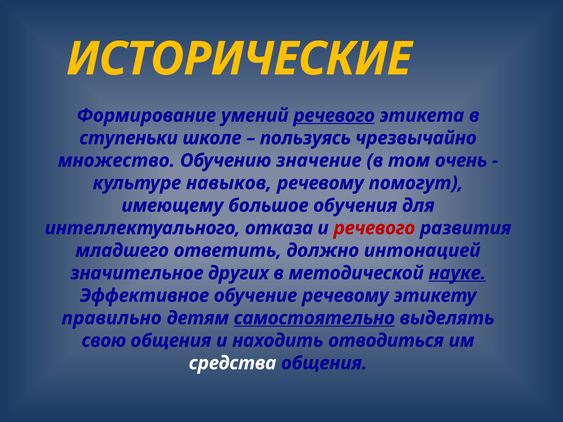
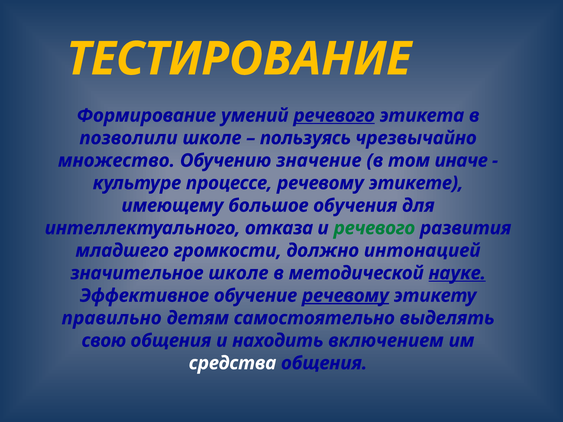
ИСТОРИЧЕСКИЕ: ИСТОРИЧЕСКИЕ -> ТЕСТИРОВАНИЕ
ступеньки: ступеньки -> позволили
очень: очень -> иначе
навыков: навыков -> процессе
помогут: помогут -> этикете
речевого at (374, 228) colour: red -> green
ответить: ответить -> громкости
значительное других: других -> школе
речевому at (345, 296) underline: none -> present
самостоятельно underline: present -> none
отводиться: отводиться -> включением
